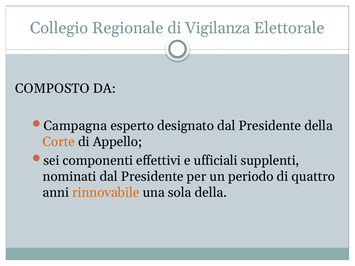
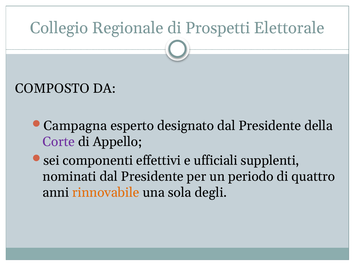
Vigilanza: Vigilanza -> Prospetti
Corte colour: orange -> purple
sola della: della -> degli
